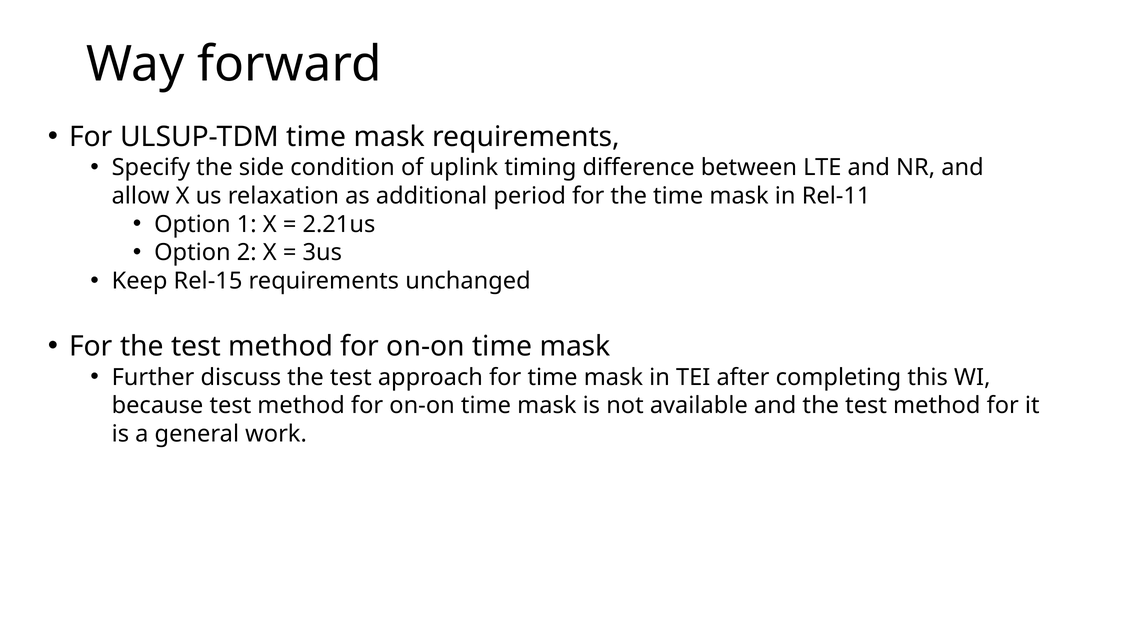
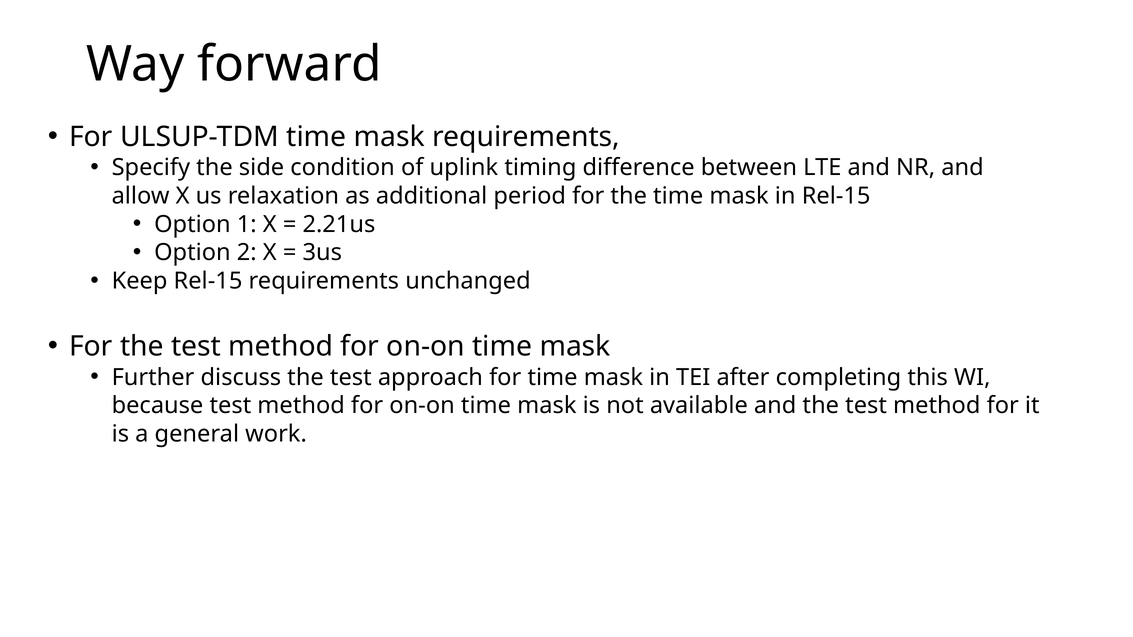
in Rel-11: Rel-11 -> Rel-15
